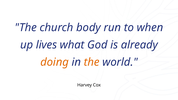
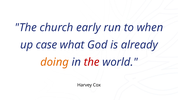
body: body -> early
lives: lives -> case
the at (92, 62) colour: orange -> red
